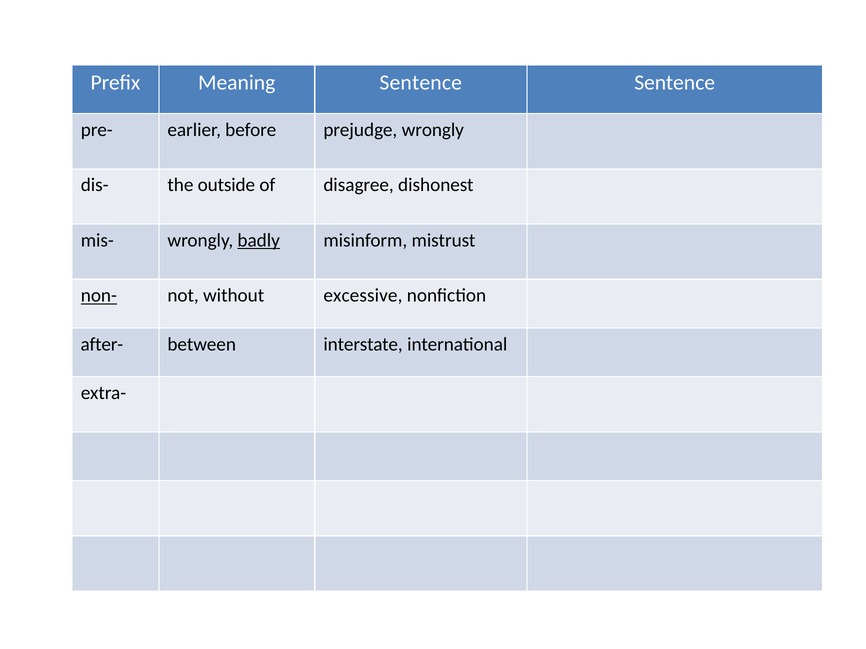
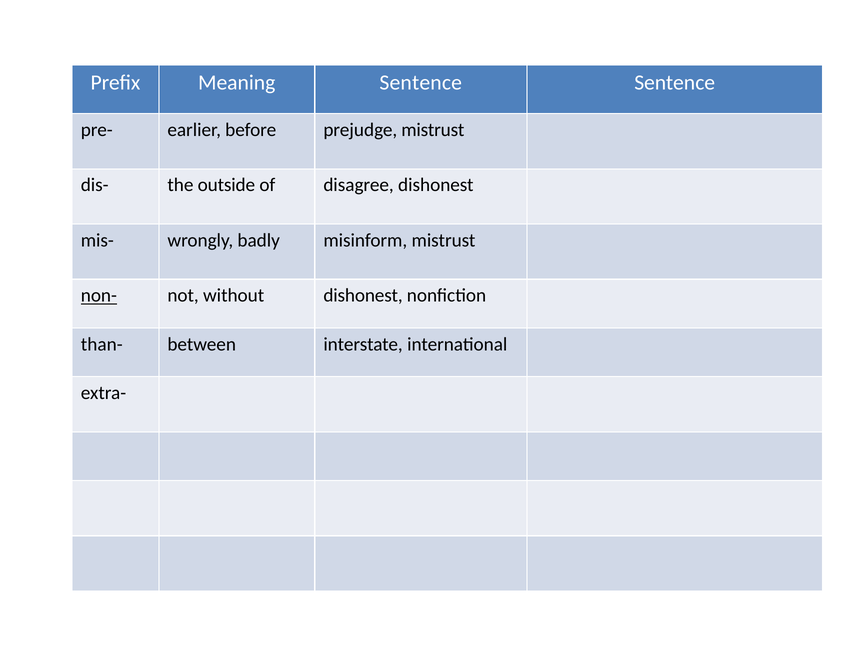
prejudge wrongly: wrongly -> mistrust
badly underline: present -> none
without excessive: excessive -> dishonest
after-: after- -> than-
